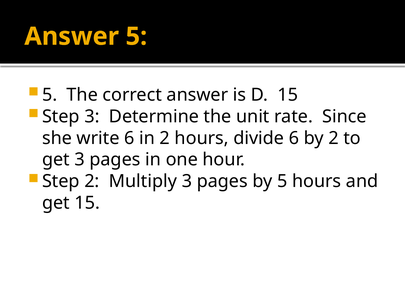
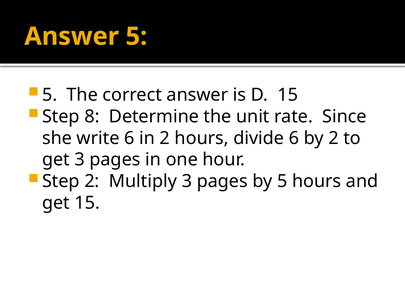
Step 3: 3 -> 8
